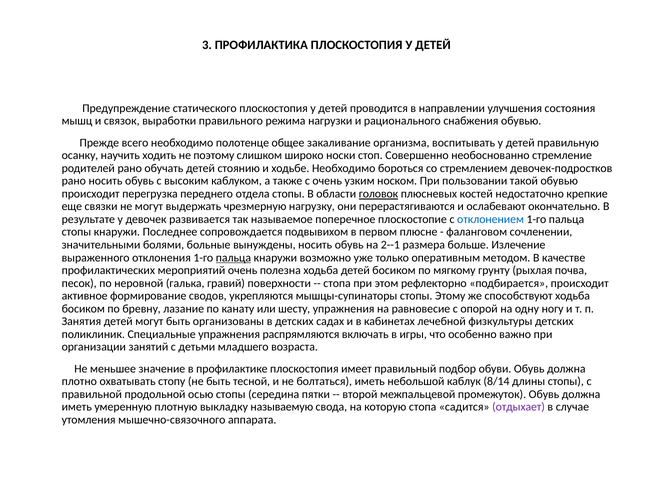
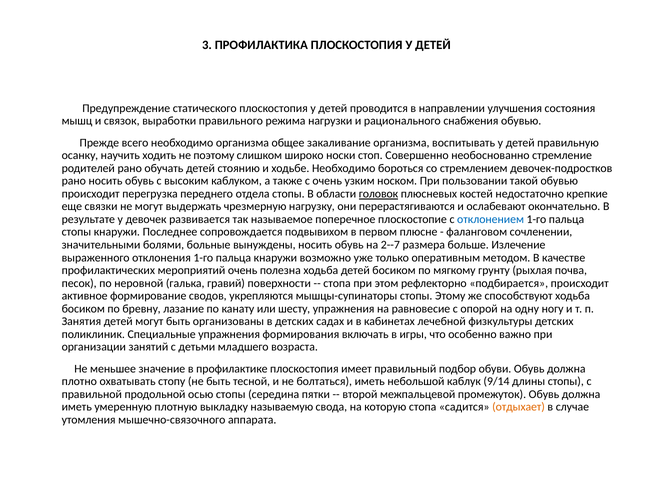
необходимо полотенце: полотенце -> организма
2--1: 2--1 -> 2--7
пальца at (234, 257) underline: present -> none
распрямляются: распрямляются -> формирования
8/14: 8/14 -> 9/14
отдыхает colour: purple -> orange
